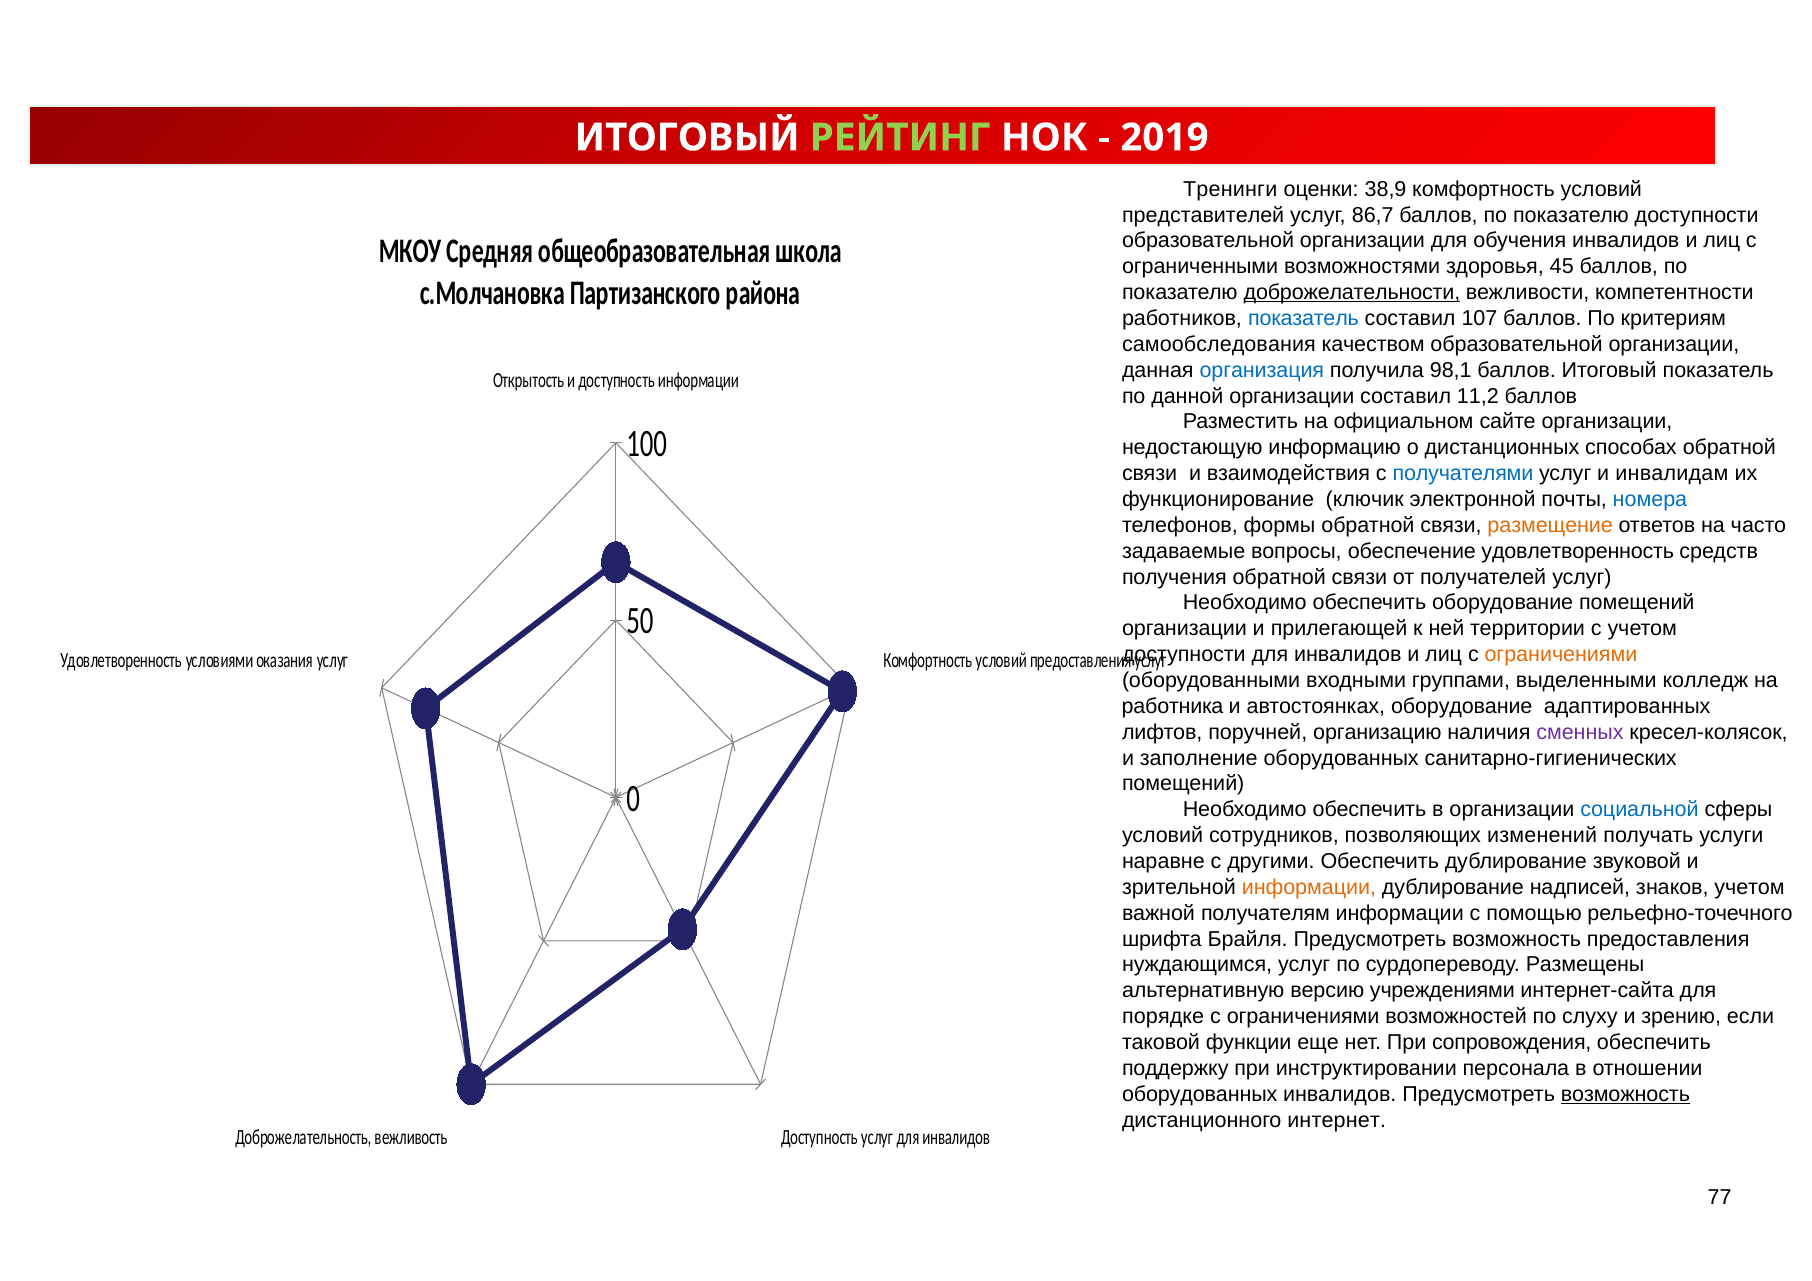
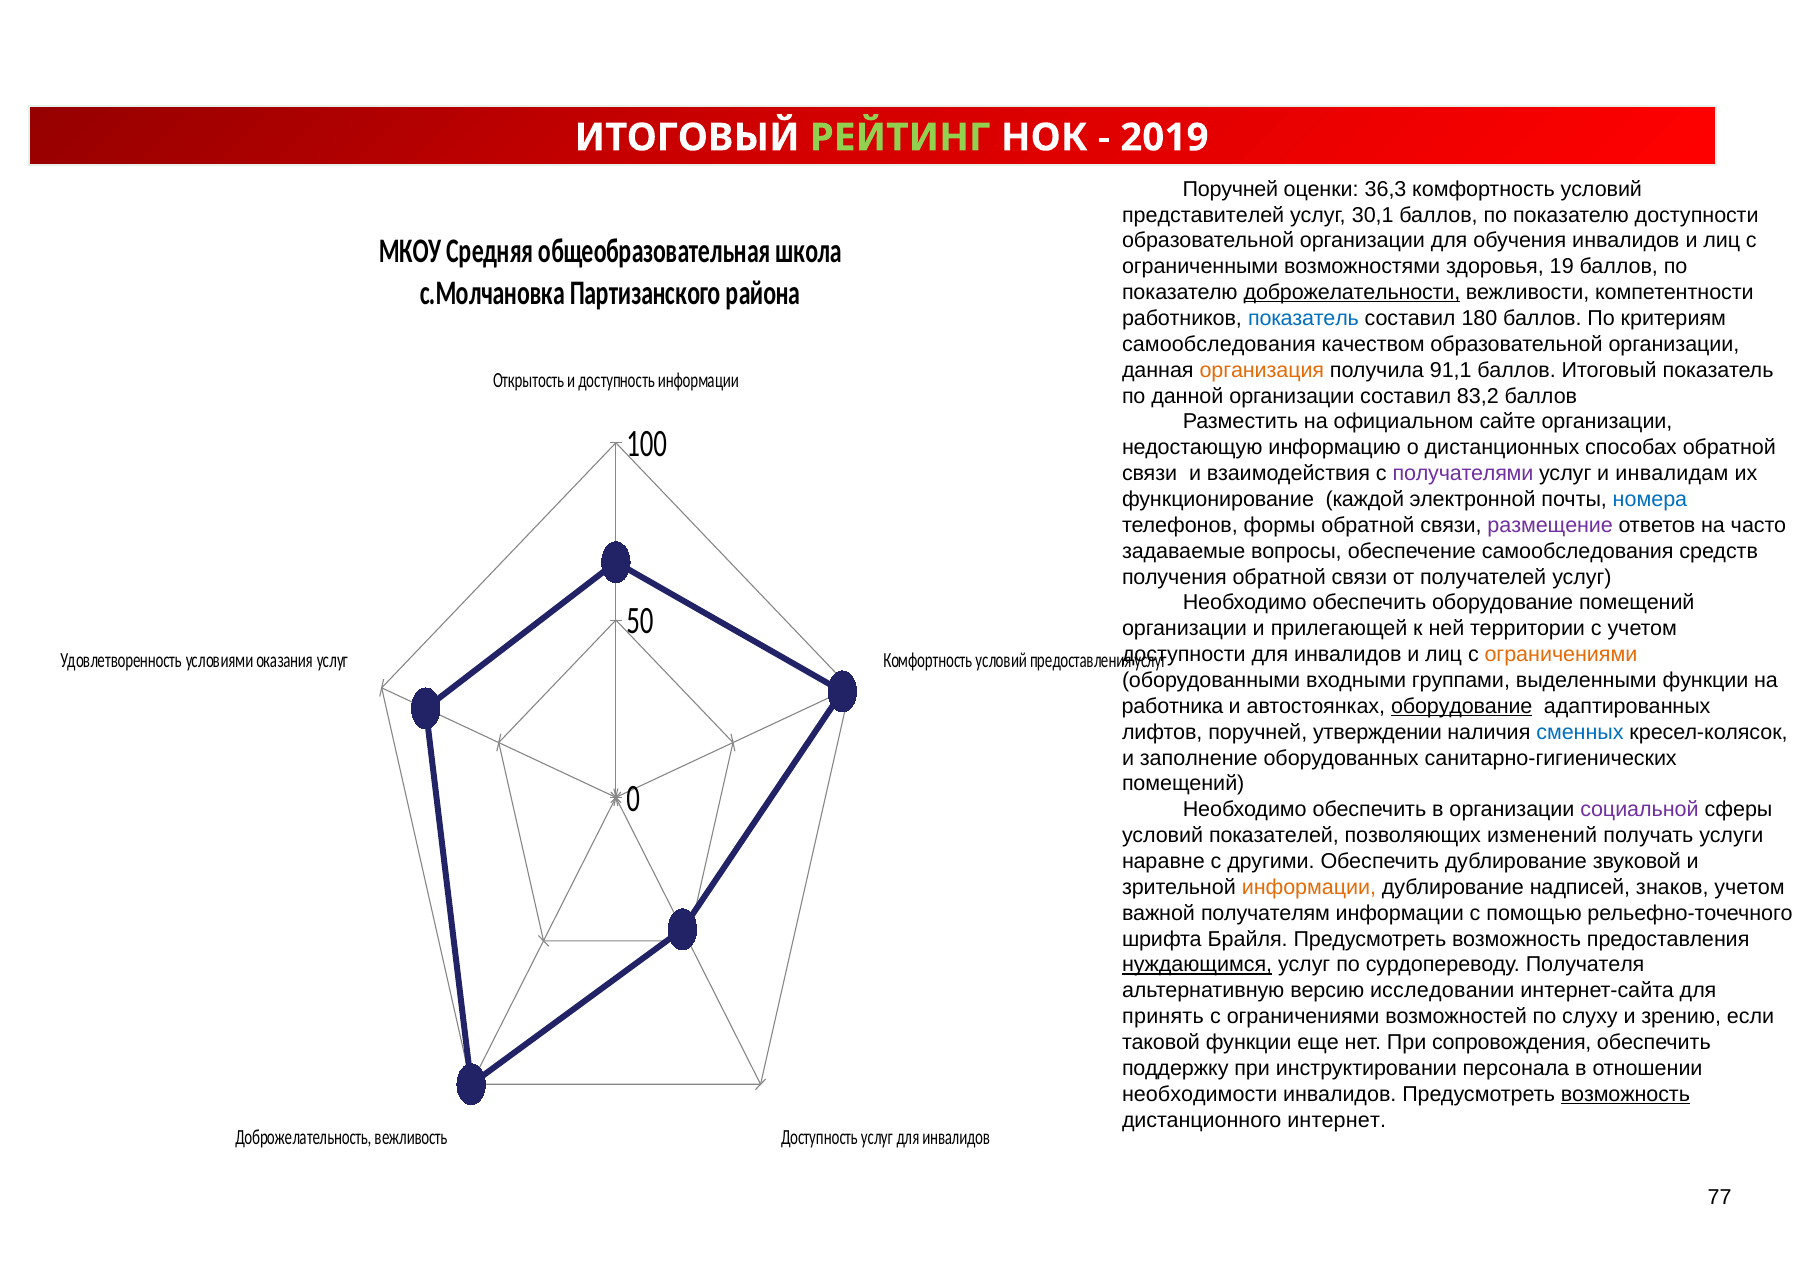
Тренинги at (1230, 189): Тренинги -> Поручней
38,9: 38,9 -> 36,3
86,7: 86,7 -> 30,1
45: 45 -> 19
107: 107 -> 180
организация colour: blue -> orange
98,1: 98,1 -> 91,1
11,2: 11,2 -> 83,2
получателями colour: blue -> purple
ключик: ключик -> каждой
размещение colour: orange -> purple
обеспечение удовлетворенность: удовлетворенность -> самообследования
выделенными колледж: колледж -> функции
оборудование at (1462, 706) underline: none -> present
организацию: организацию -> утверждении
сменных colour: purple -> blue
социальной colour: blue -> purple
сотрудников: сотрудников -> показателей
нуждающимся underline: none -> present
Размещены: Размещены -> Получателя
учреждениями: учреждениями -> исследовании
порядке: порядке -> принять
оборудованных at (1200, 1094): оборудованных -> необходимости
